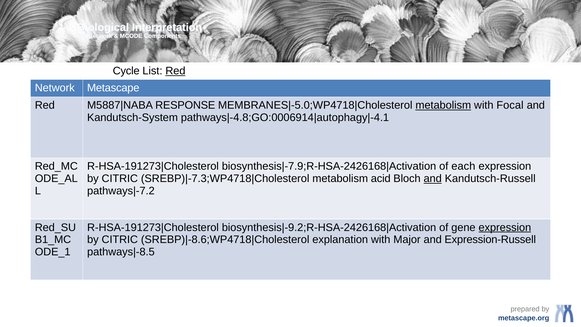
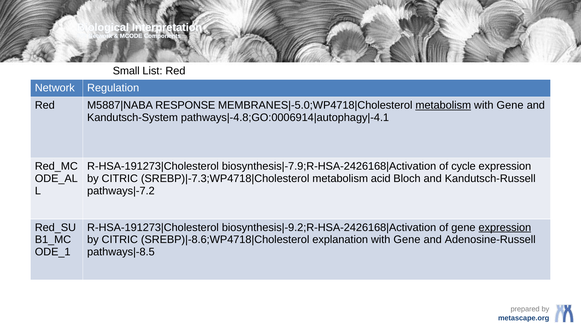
Cycle: Cycle -> Small
Red at (175, 71) underline: present -> none
Metascape: Metascape -> Regulation
Focal at (510, 105): Focal -> Gene
each: each -> cycle
and at (433, 178) underline: present -> none
Major at (407, 239): Major -> Gene
Expression-Russell: Expression-Russell -> Adenosine-Russell
